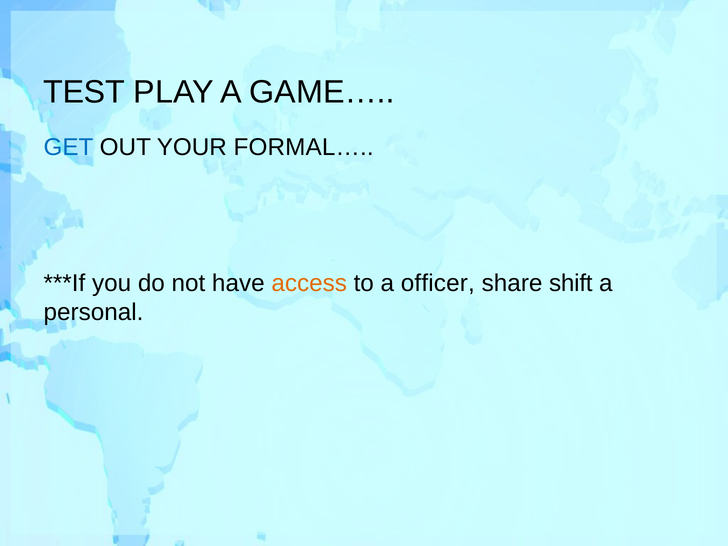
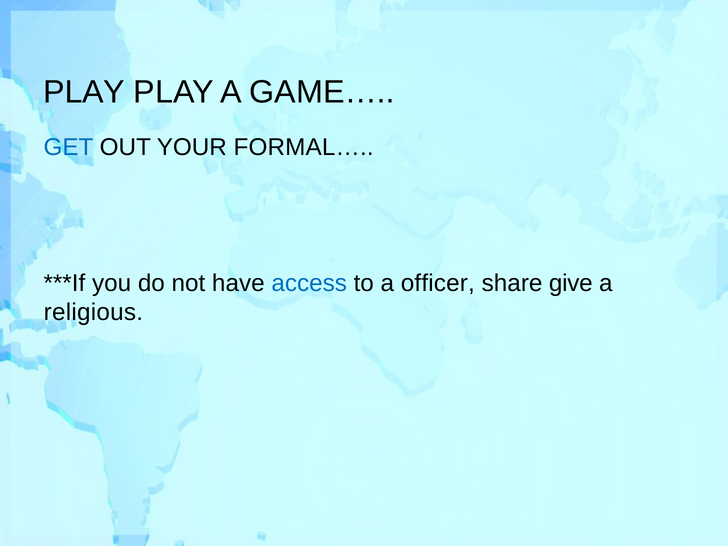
TEST at (84, 92): TEST -> PLAY
access colour: orange -> blue
shift: shift -> give
personal: personal -> religious
